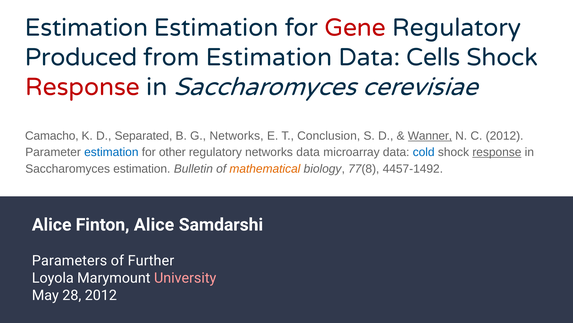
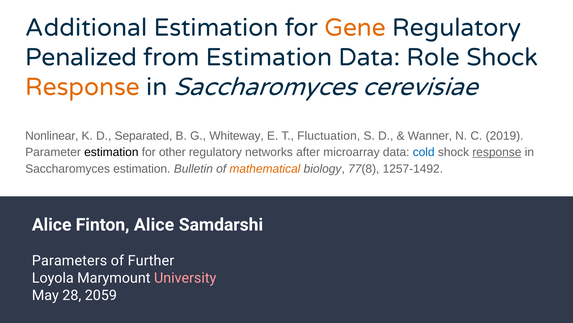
Estimation at (87, 28): Estimation -> Additional
Gene colour: red -> orange
Produced: Produced -> Penalized
Cells: Cells -> Role
Response at (83, 87) colour: red -> orange
Camacho: Camacho -> Nonlinear
G Networks: Networks -> Whiteway
Conclusion: Conclusion -> Fluctuation
Wanner underline: present -> none
C 2012: 2012 -> 2019
estimation at (111, 152) colour: blue -> black
networks data: data -> after
4457-1492: 4457-1492 -> 1257-1492
28 2012: 2012 -> 2059
